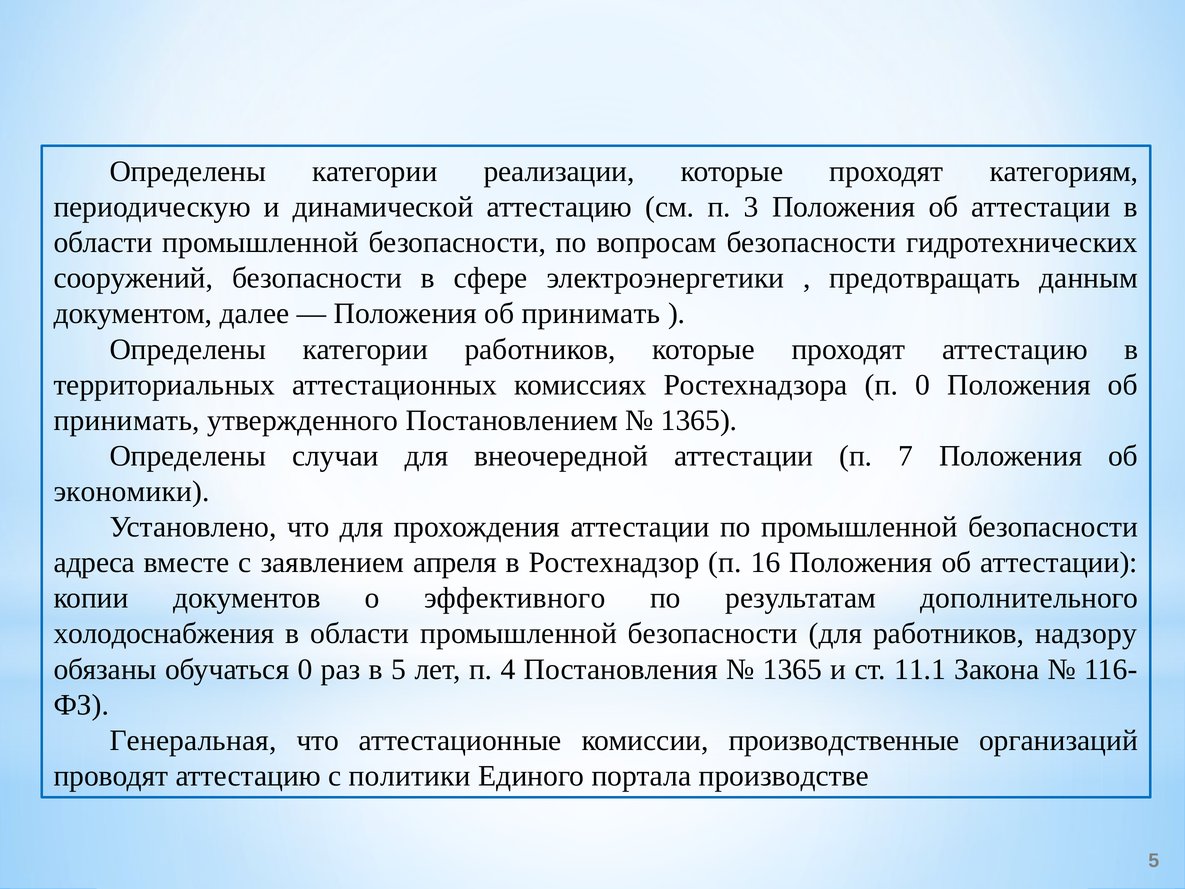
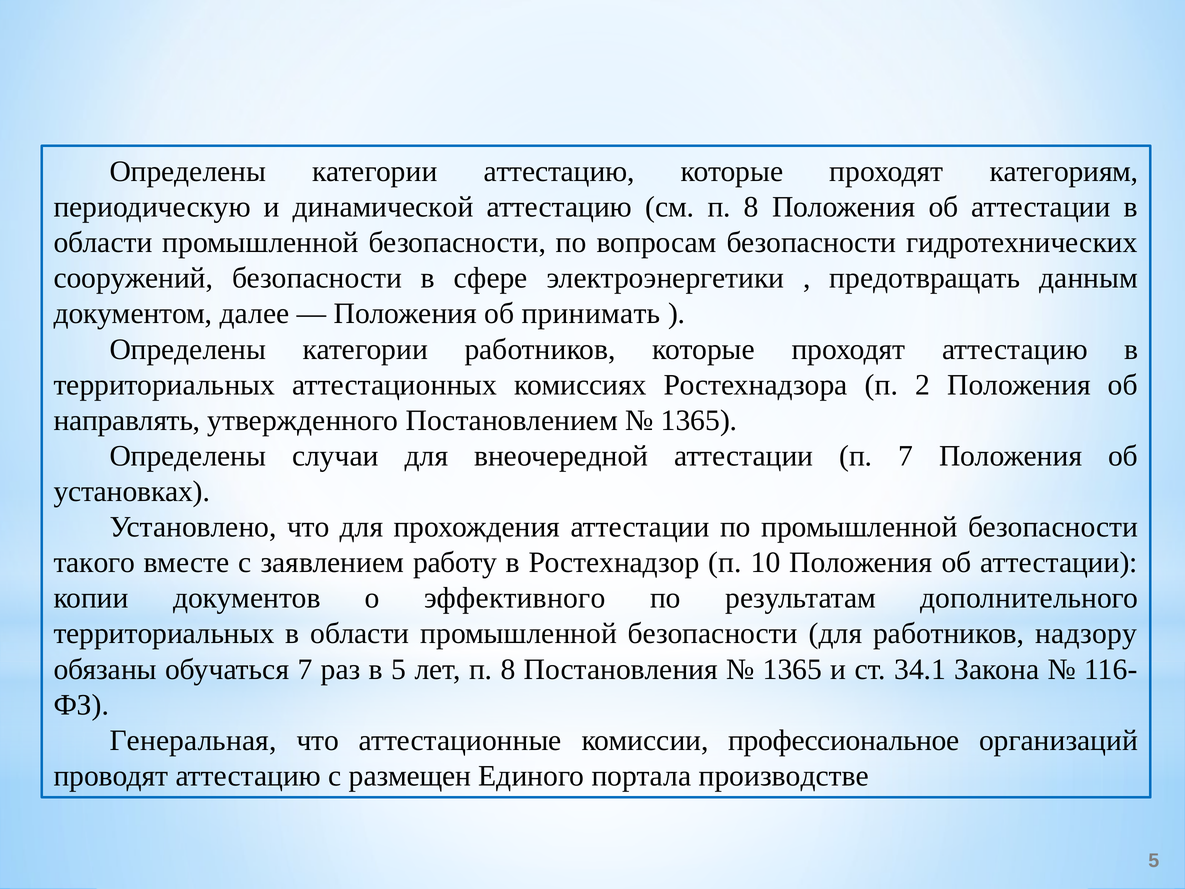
категории реализации: реализации -> аттестацию
см п 3: 3 -> 8
п 0: 0 -> 2
принимать at (127, 420): принимать -> направлять
экономики: экономики -> установках
адреса: адреса -> такого
апреля: апреля -> работу
16: 16 -> 10
холодоснабжения at (164, 634): холодоснабжения -> территориальных
обучаться 0: 0 -> 7
лет п 4: 4 -> 8
11.1: 11.1 -> 34.1
производственные: производственные -> профессиональное
политики: политики -> размещен
